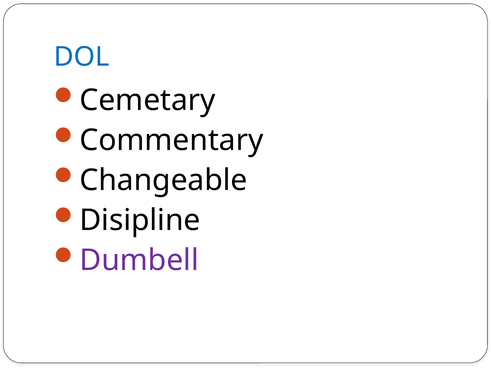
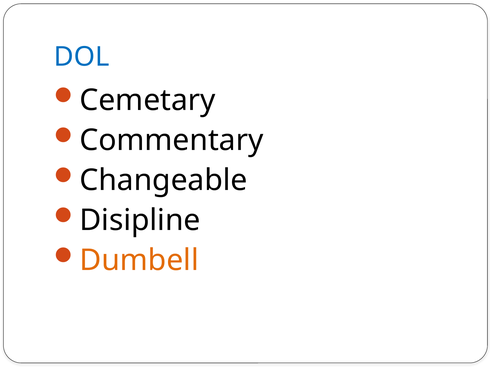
Dumbell colour: purple -> orange
